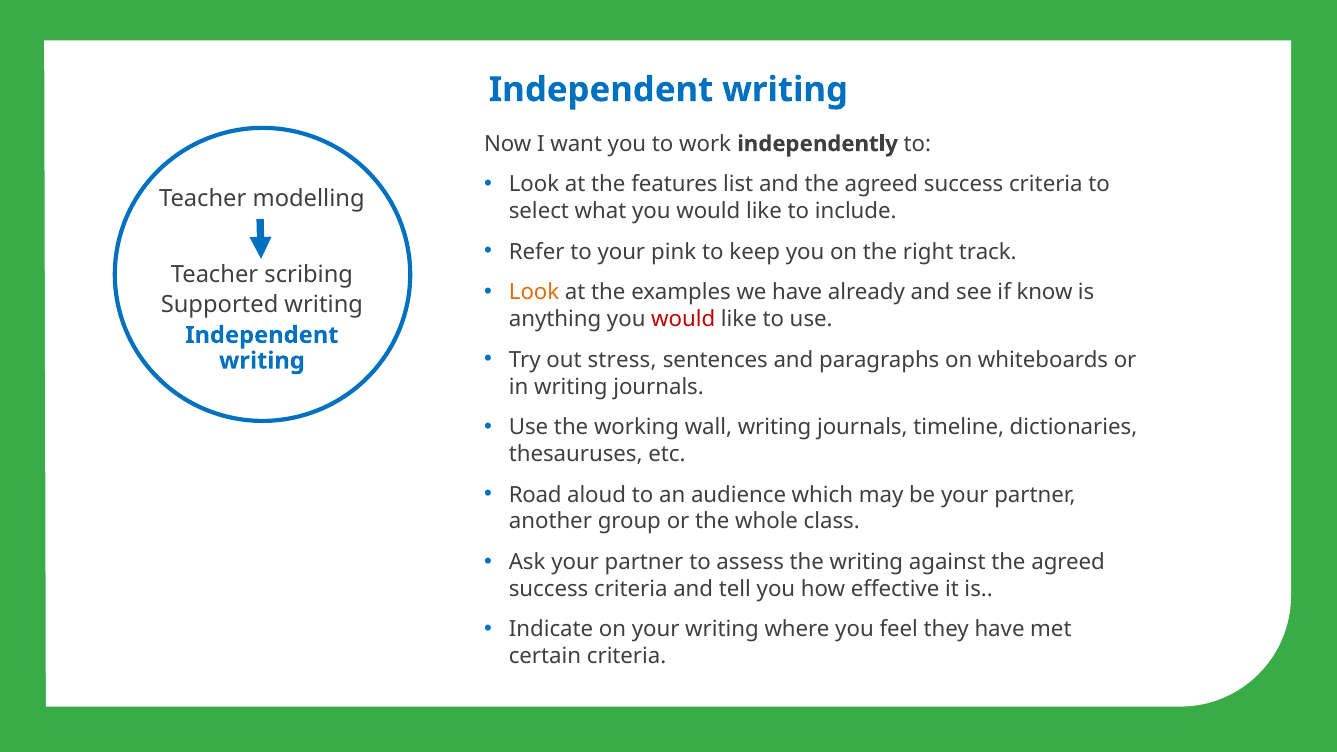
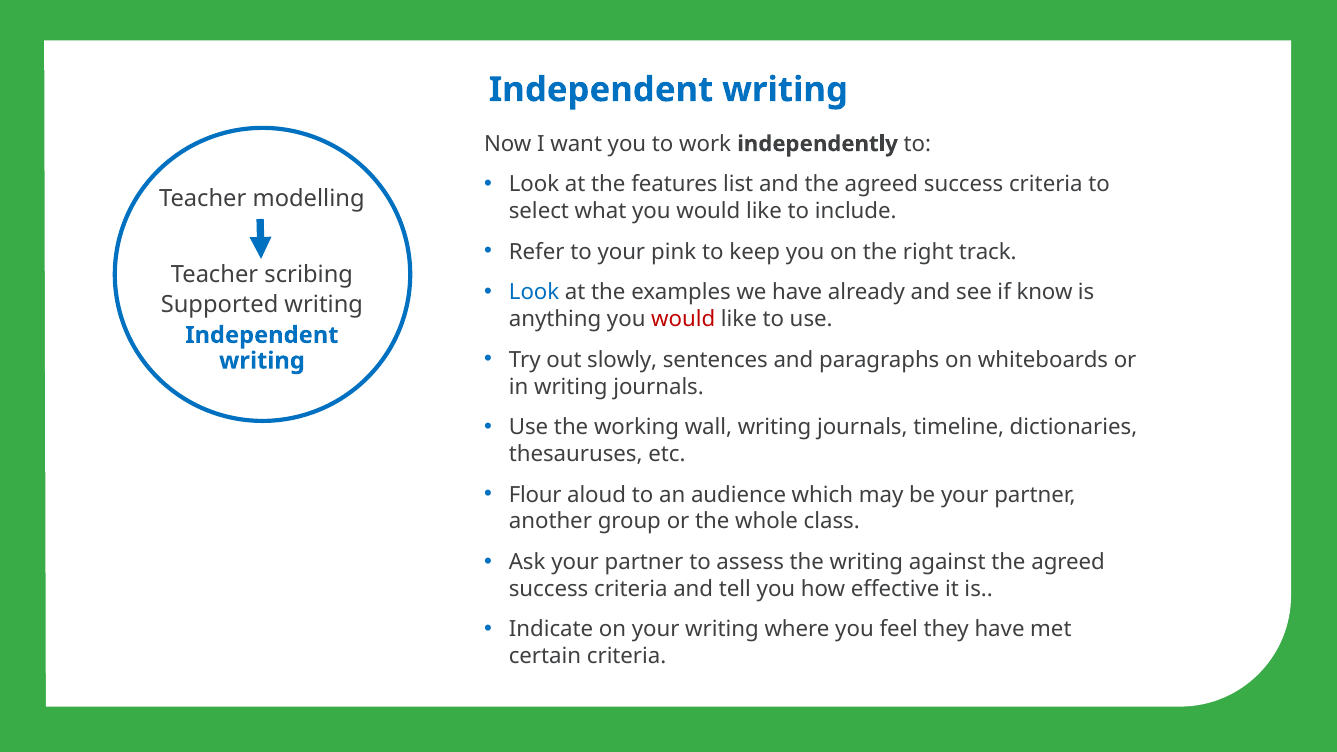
Look at (534, 293) colour: orange -> blue
stress: stress -> slowly
Road: Road -> Flour
